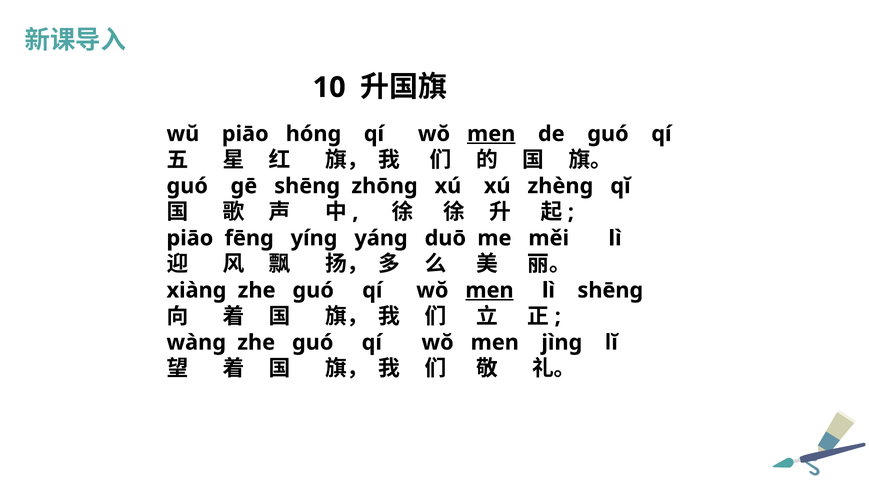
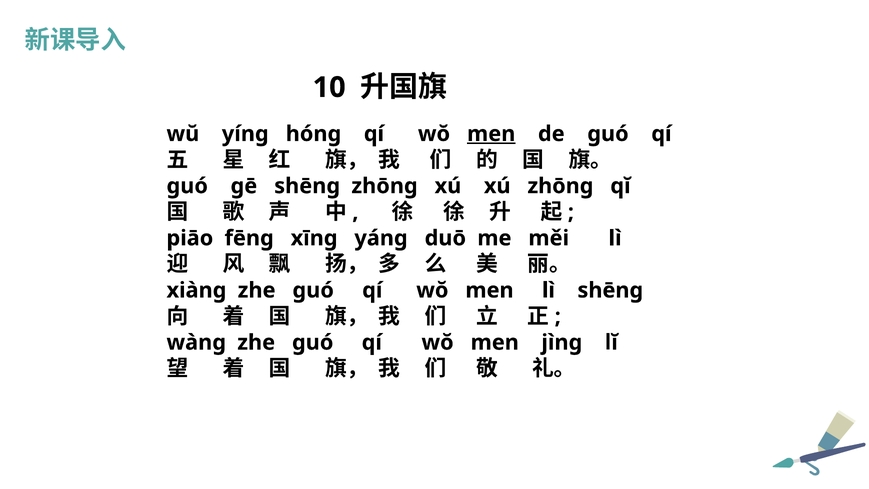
wŭ piāo: piāo -> yíng
xú zhèng: zhèng -> zhōng
yíng: yíng -> xīng
men at (490, 290) underline: present -> none
